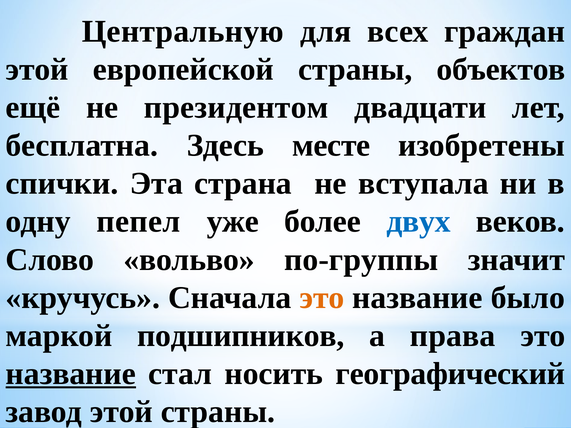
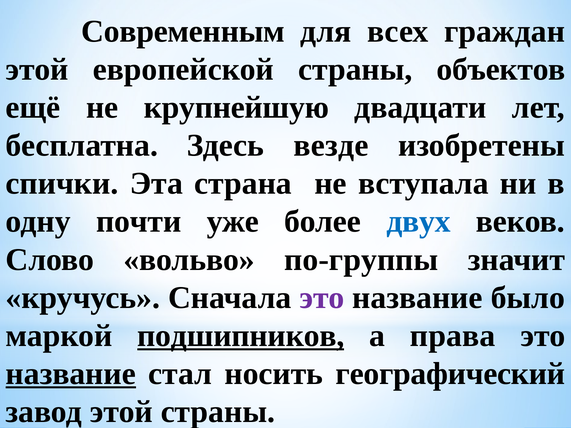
Центральную: Центральную -> Современным
президентом: президентом -> крупнейшую
месте: месте -> везде
пепел: пепел -> почти
это at (322, 298) colour: orange -> purple
подшипников underline: none -> present
